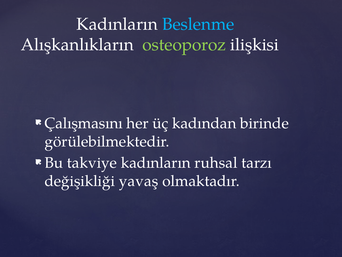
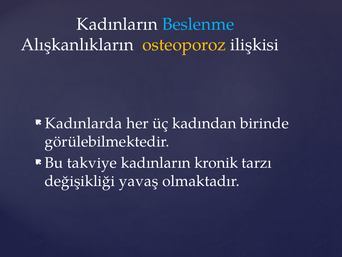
osteoporoz colour: light green -> yellow
Çalışmasını: Çalışmasını -> Kadınlarda
ruhsal: ruhsal -> kronik
